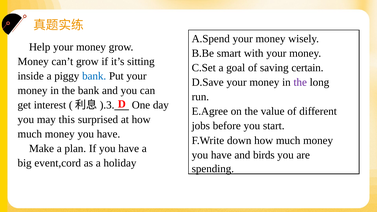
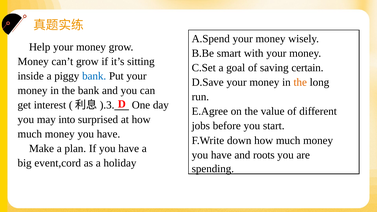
the at (300, 82) colour: purple -> orange
this: this -> into
birds: birds -> roots
